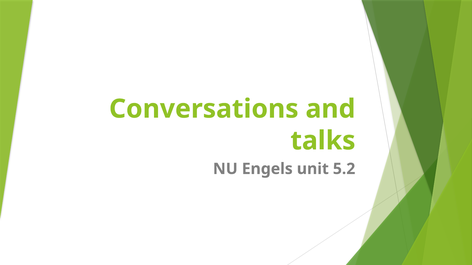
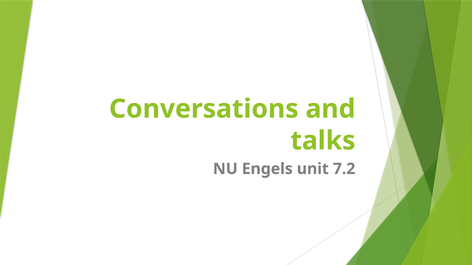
5.2: 5.2 -> 7.2
